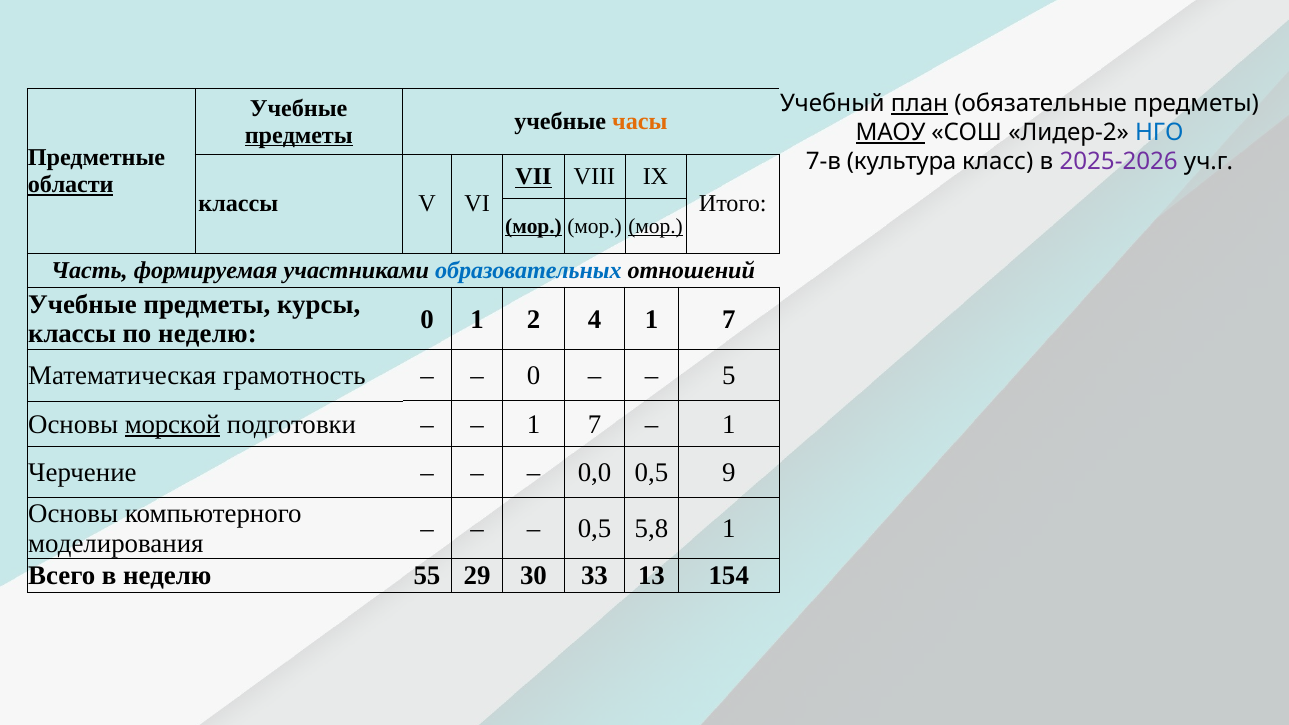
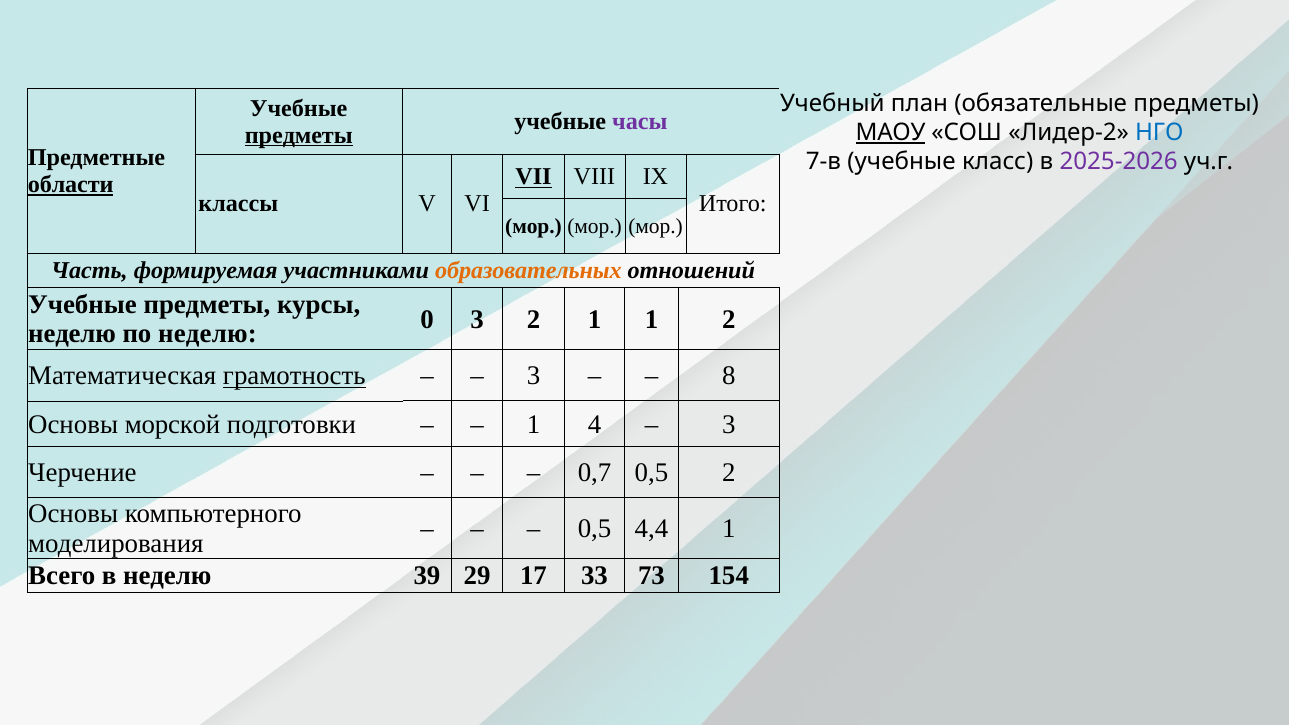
план underline: present -> none
часы colour: orange -> purple
7-в культура: культура -> учебные
мор at (533, 226) underline: present -> none
мор at (656, 226) underline: present -> none
образовательных colour: blue -> orange
0 1: 1 -> 3
2 4: 4 -> 1
7 at (729, 319): 7 -> 2
классы at (72, 334): классы -> неделю
грамотность underline: none -> present
0 at (534, 376): 0 -> 3
5: 5 -> 8
морской underline: present -> none
7 at (595, 425): 7 -> 4
1 at (729, 425): 1 -> 3
0,0: 0,0 -> 0,7
0,5 9: 9 -> 2
5,8: 5,8 -> 4,4
55: 55 -> 39
30: 30 -> 17
13: 13 -> 73
